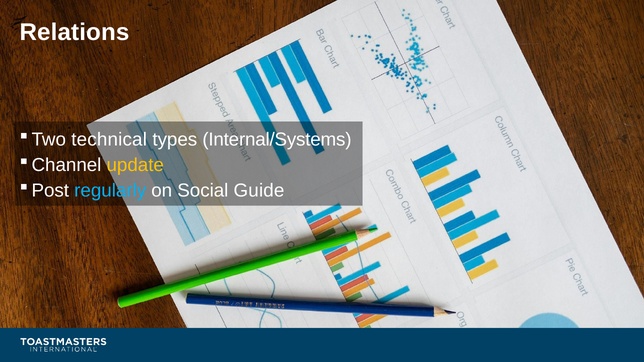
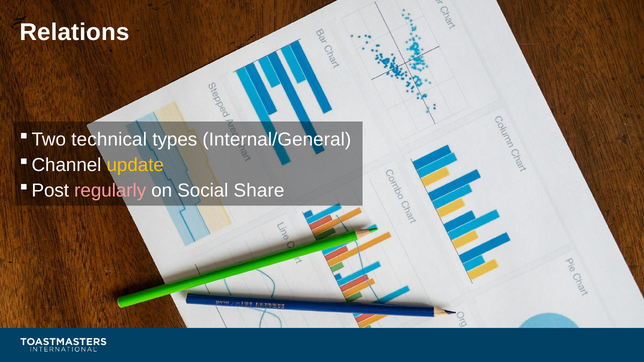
Internal/Systems: Internal/Systems -> Internal/General
regularly colour: light blue -> pink
Guide: Guide -> Share
